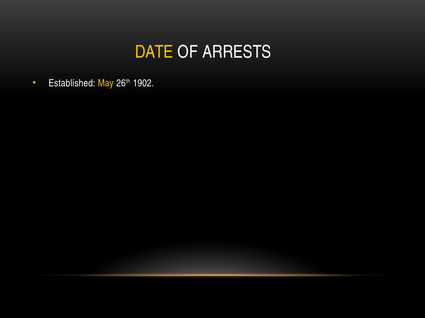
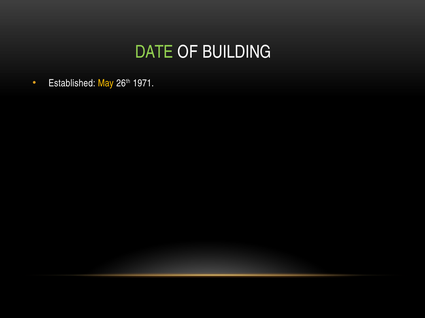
DATE colour: yellow -> light green
ARRESTS: ARRESTS -> BUILDING
1902: 1902 -> 1971
